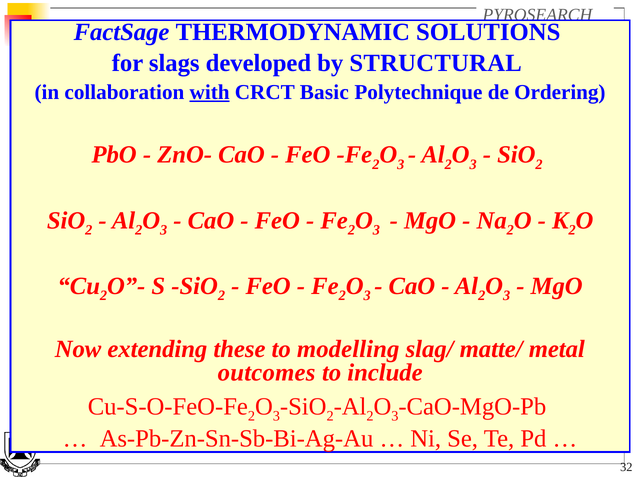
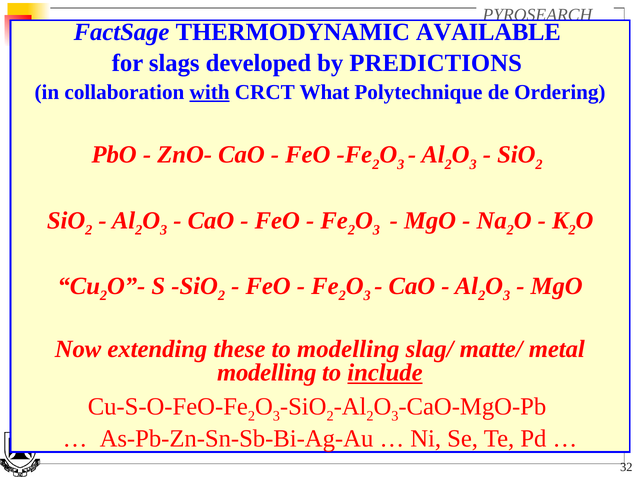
SOLUTIONS: SOLUTIONS -> AVAILABLE
STRUCTURAL: STRUCTURAL -> PREDICTIONS
Basic: Basic -> What
outcomes at (267, 372): outcomes -> modelling
include underline: none -> present
